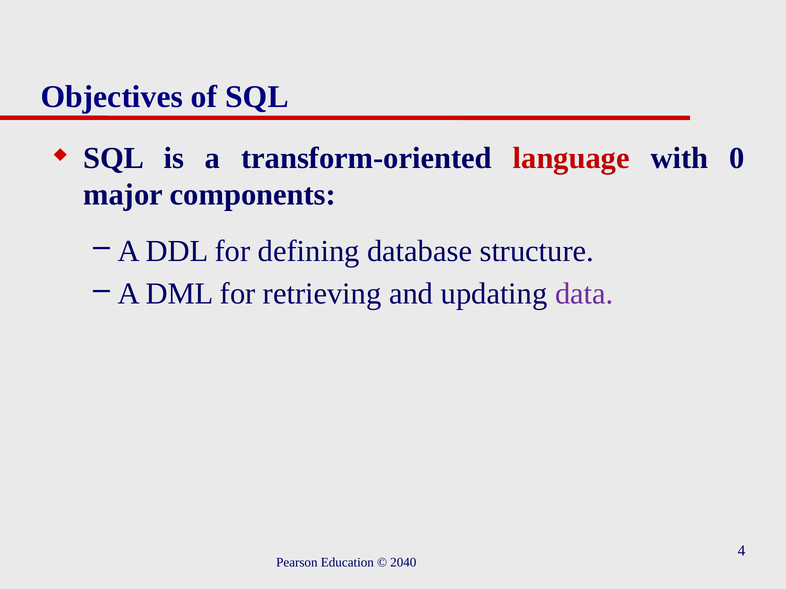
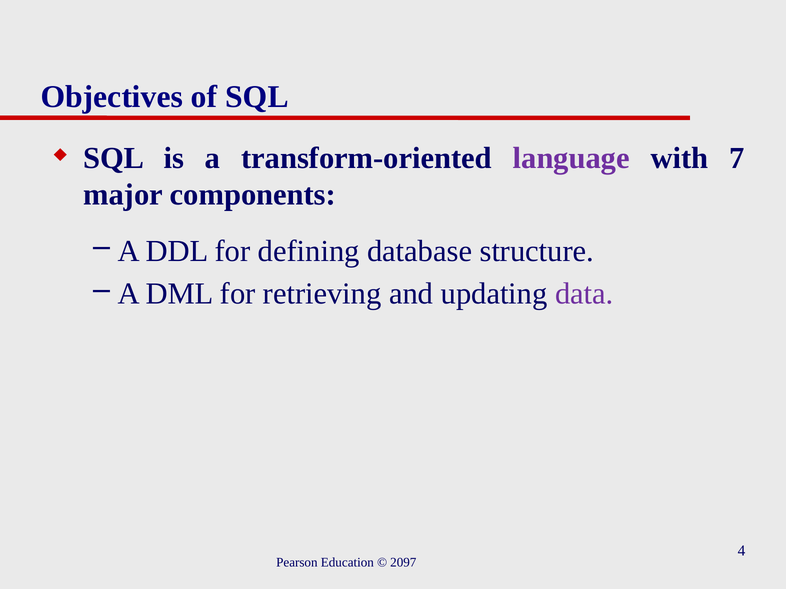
language colour: red -> purple
0: 0 -> 7
2040: 2040 -> 2097
